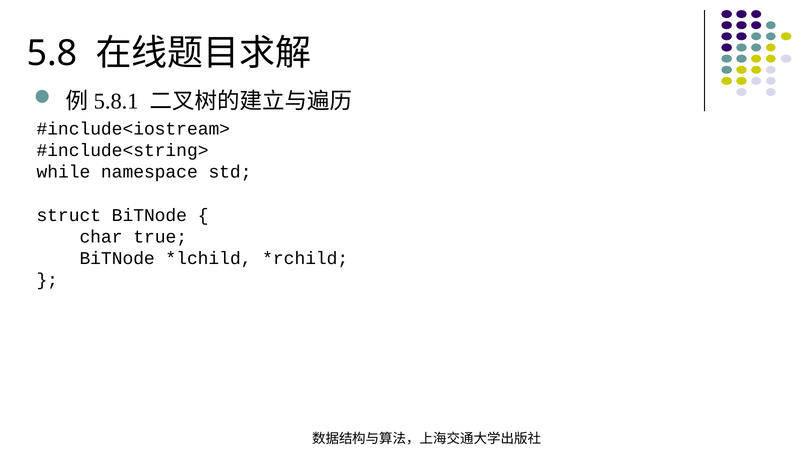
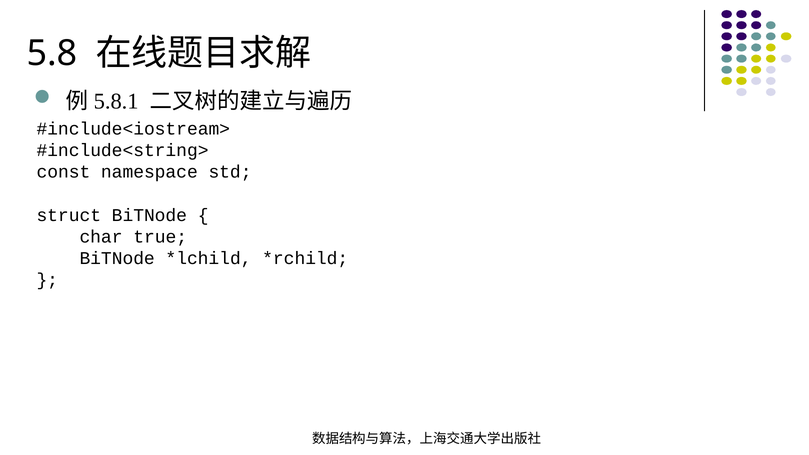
while: while -> const
